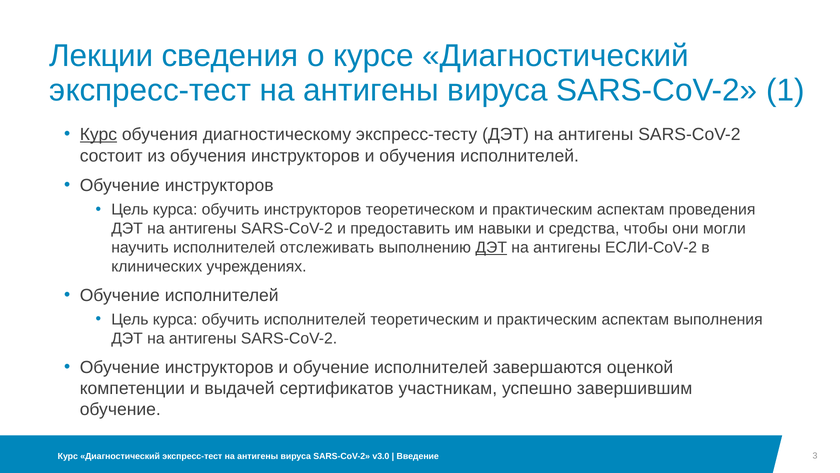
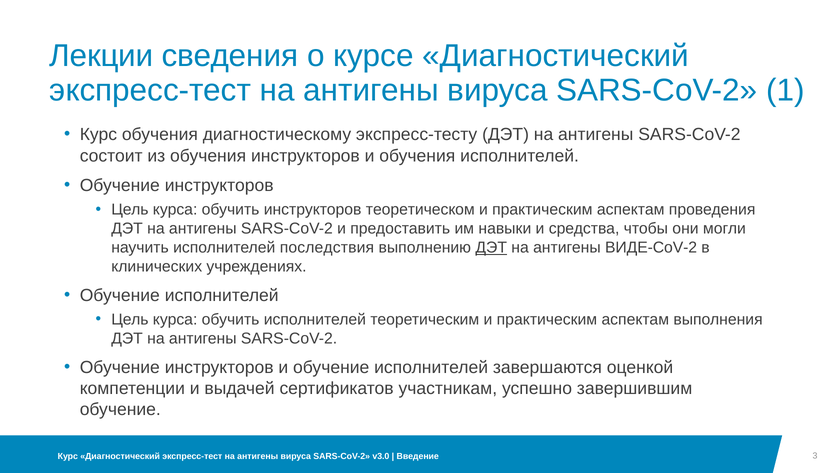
Курс at (98, 135) underline: present -> none
отслеживать: отслеживать -> последствия
ЕСЛИ-CoV-2: ЕСЛИ-CoV-2 -> ВИДЕ-CoV-2
